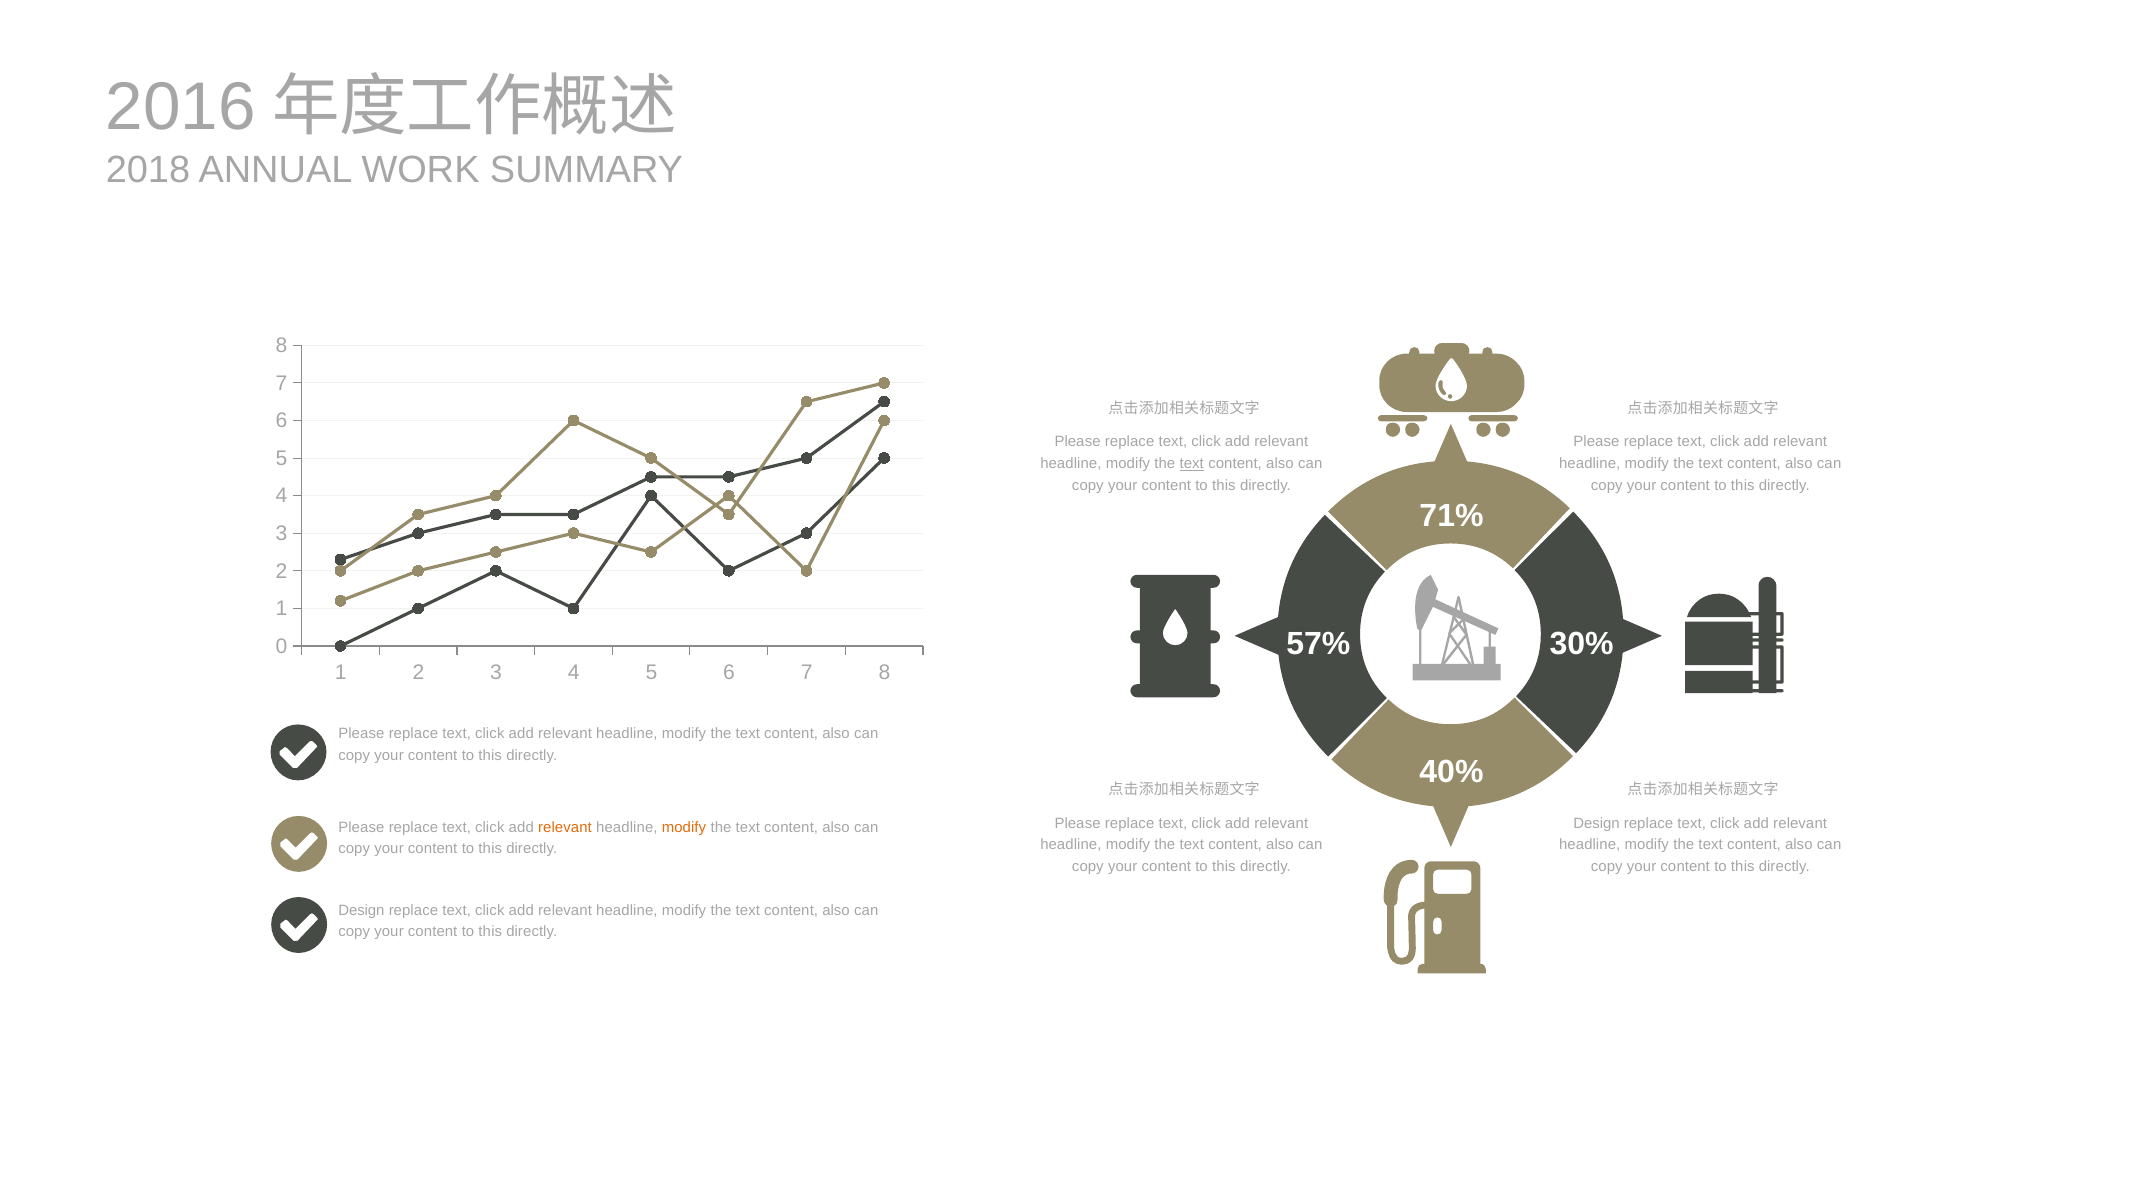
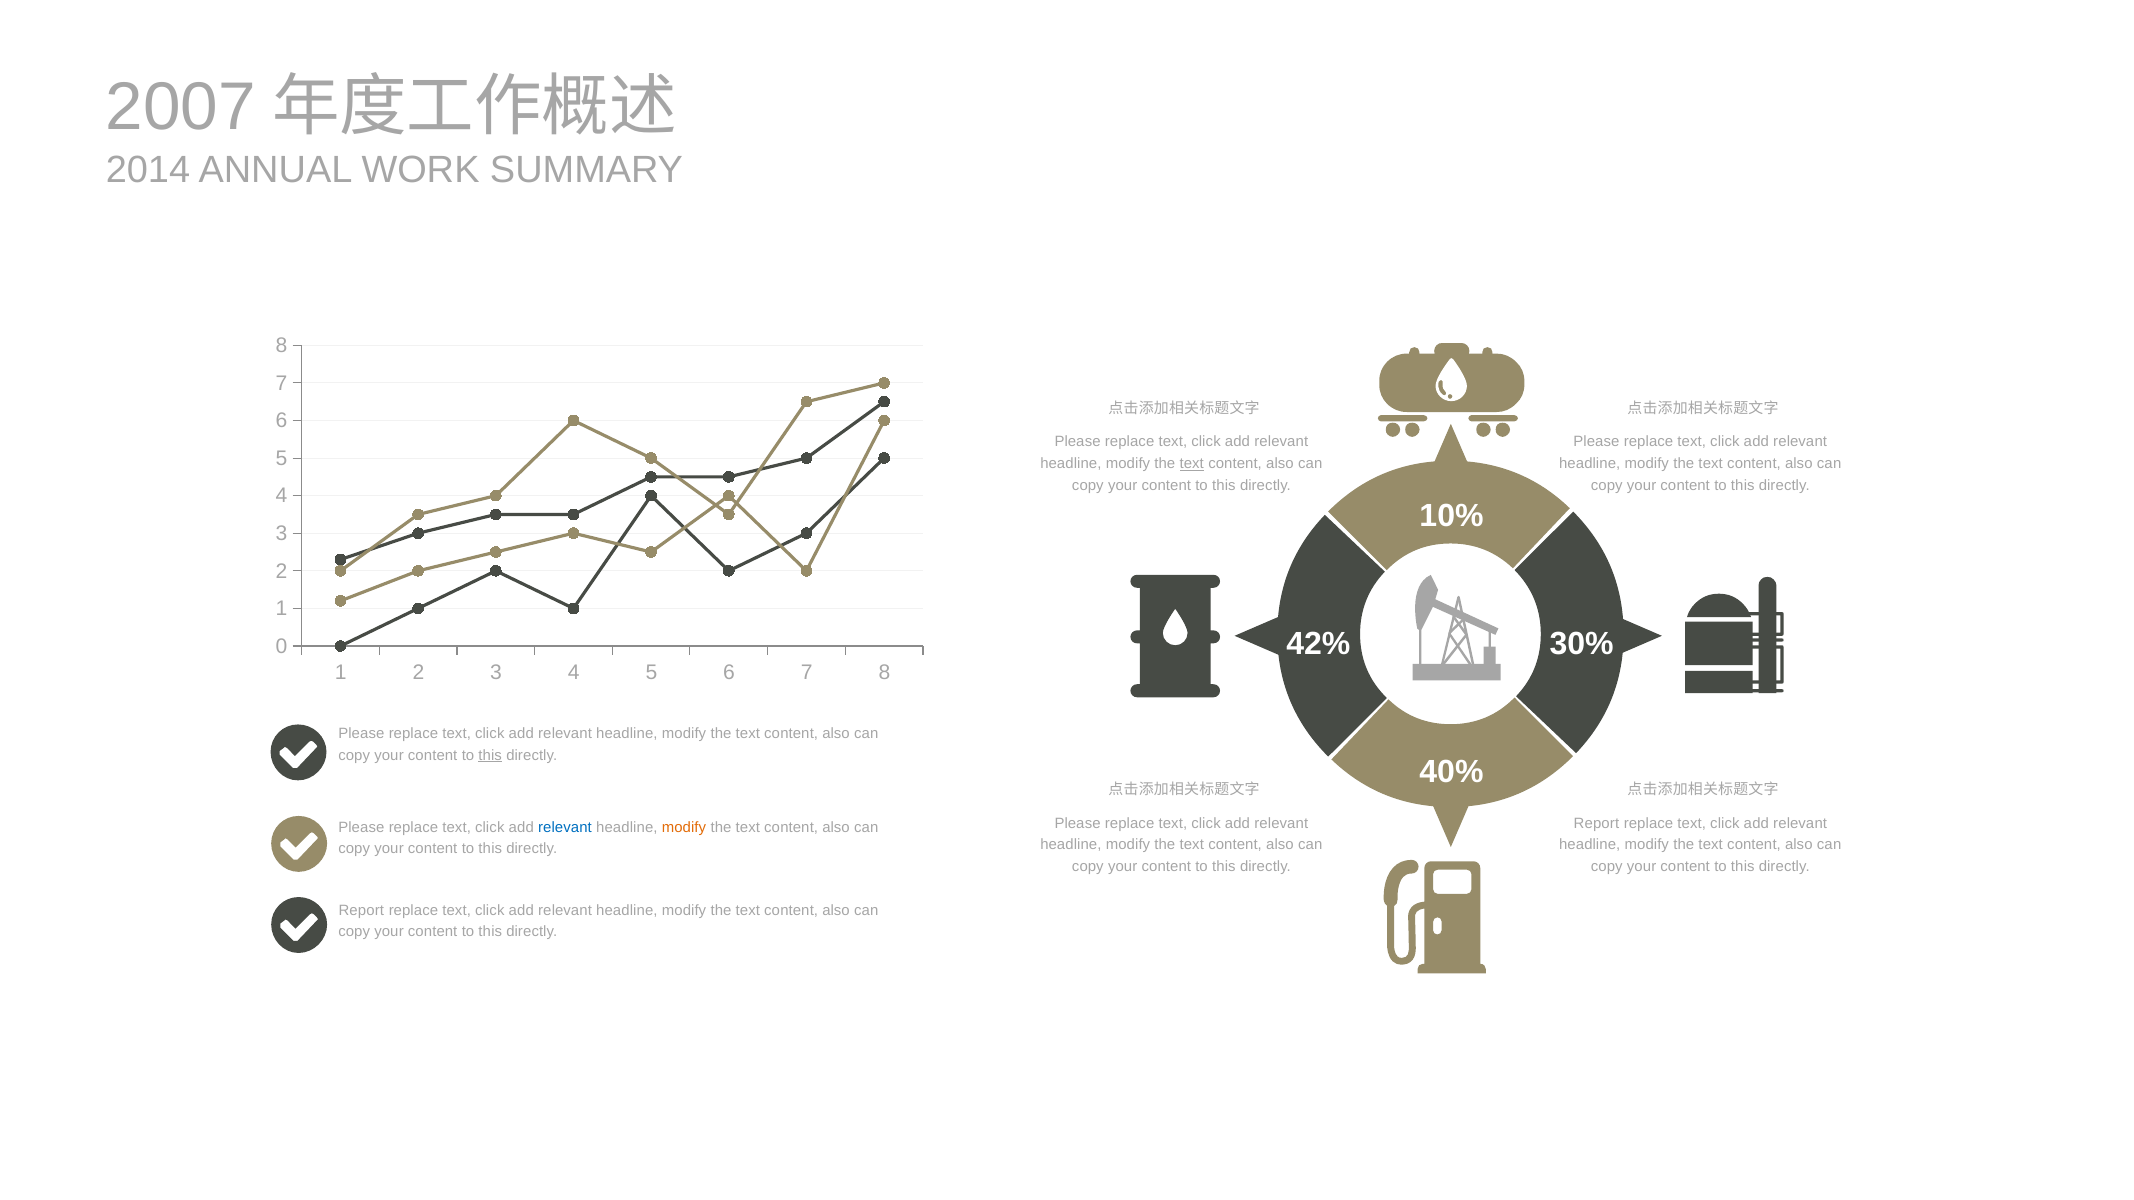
2016: 2016 -> 2007
2018: 2018 -> 2014
71%: 71% -> 10%
57%: 57% -> 42%
this at (490, 756) underline: none -> present
Design at (1597, 823): Design -> Report
relevant at (565, 827) colour: orange -> blue
Design at (361, 910): Design -> Report
